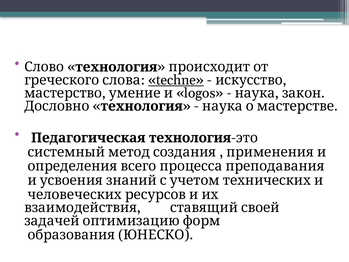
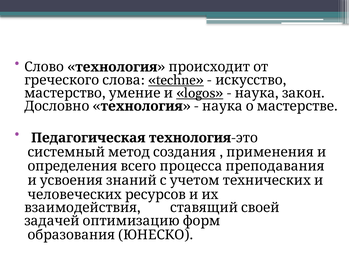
logos underline: none -> present
